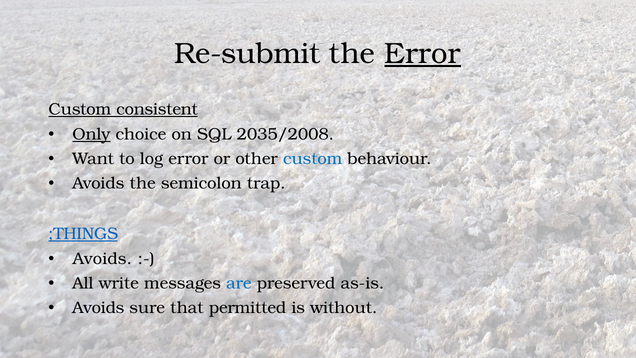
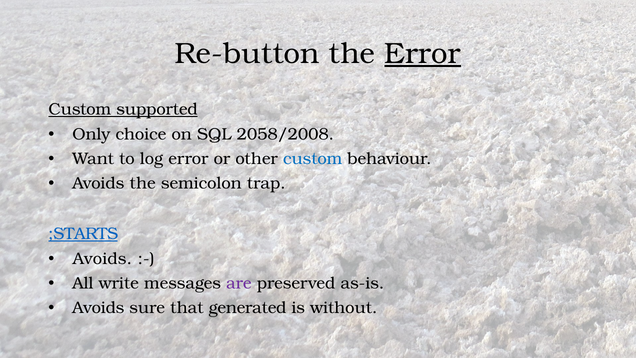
Re-submit: Re-submit -> Re-button
consistent: consistent -> supported
Only underline: present -> none
2035/2008: 2035/2008 -> 2058/2008
;THINGS: ;THINGS -> ;STARTS
are colour: blue -> purple
permitted: permitted -> generated
